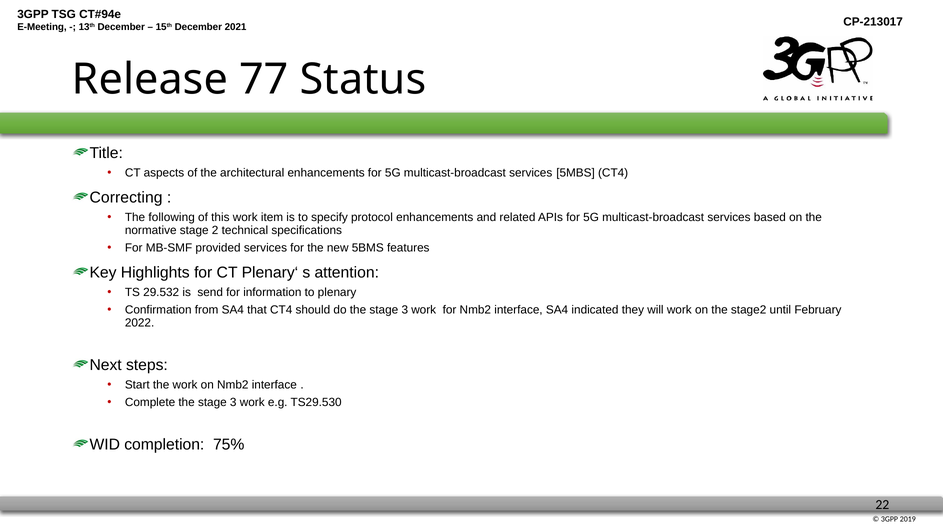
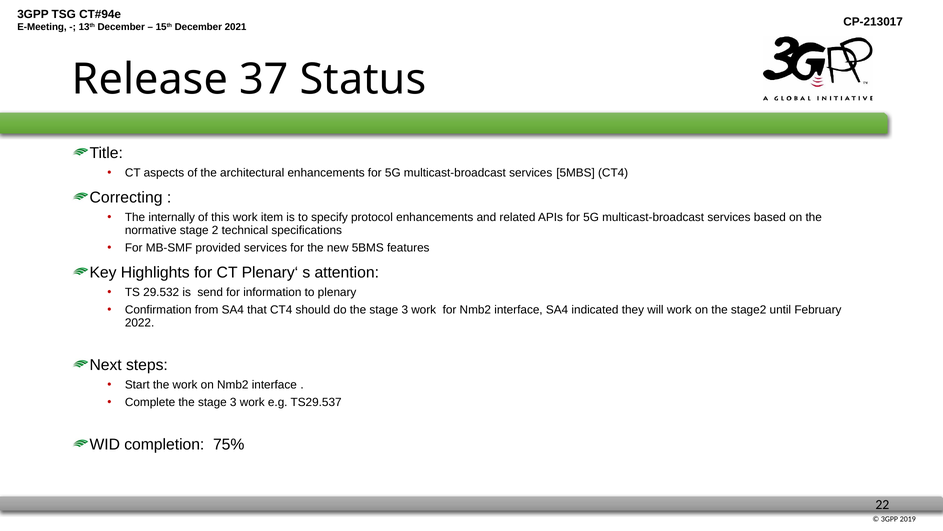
77: 77 -> 37
following: following -> internally
TS29.530: TS29.530 -> TS29.537
